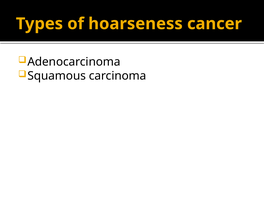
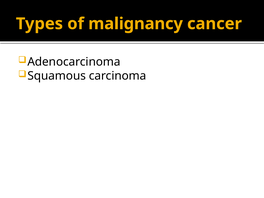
hoarseness: hoarseness -> malignancy
